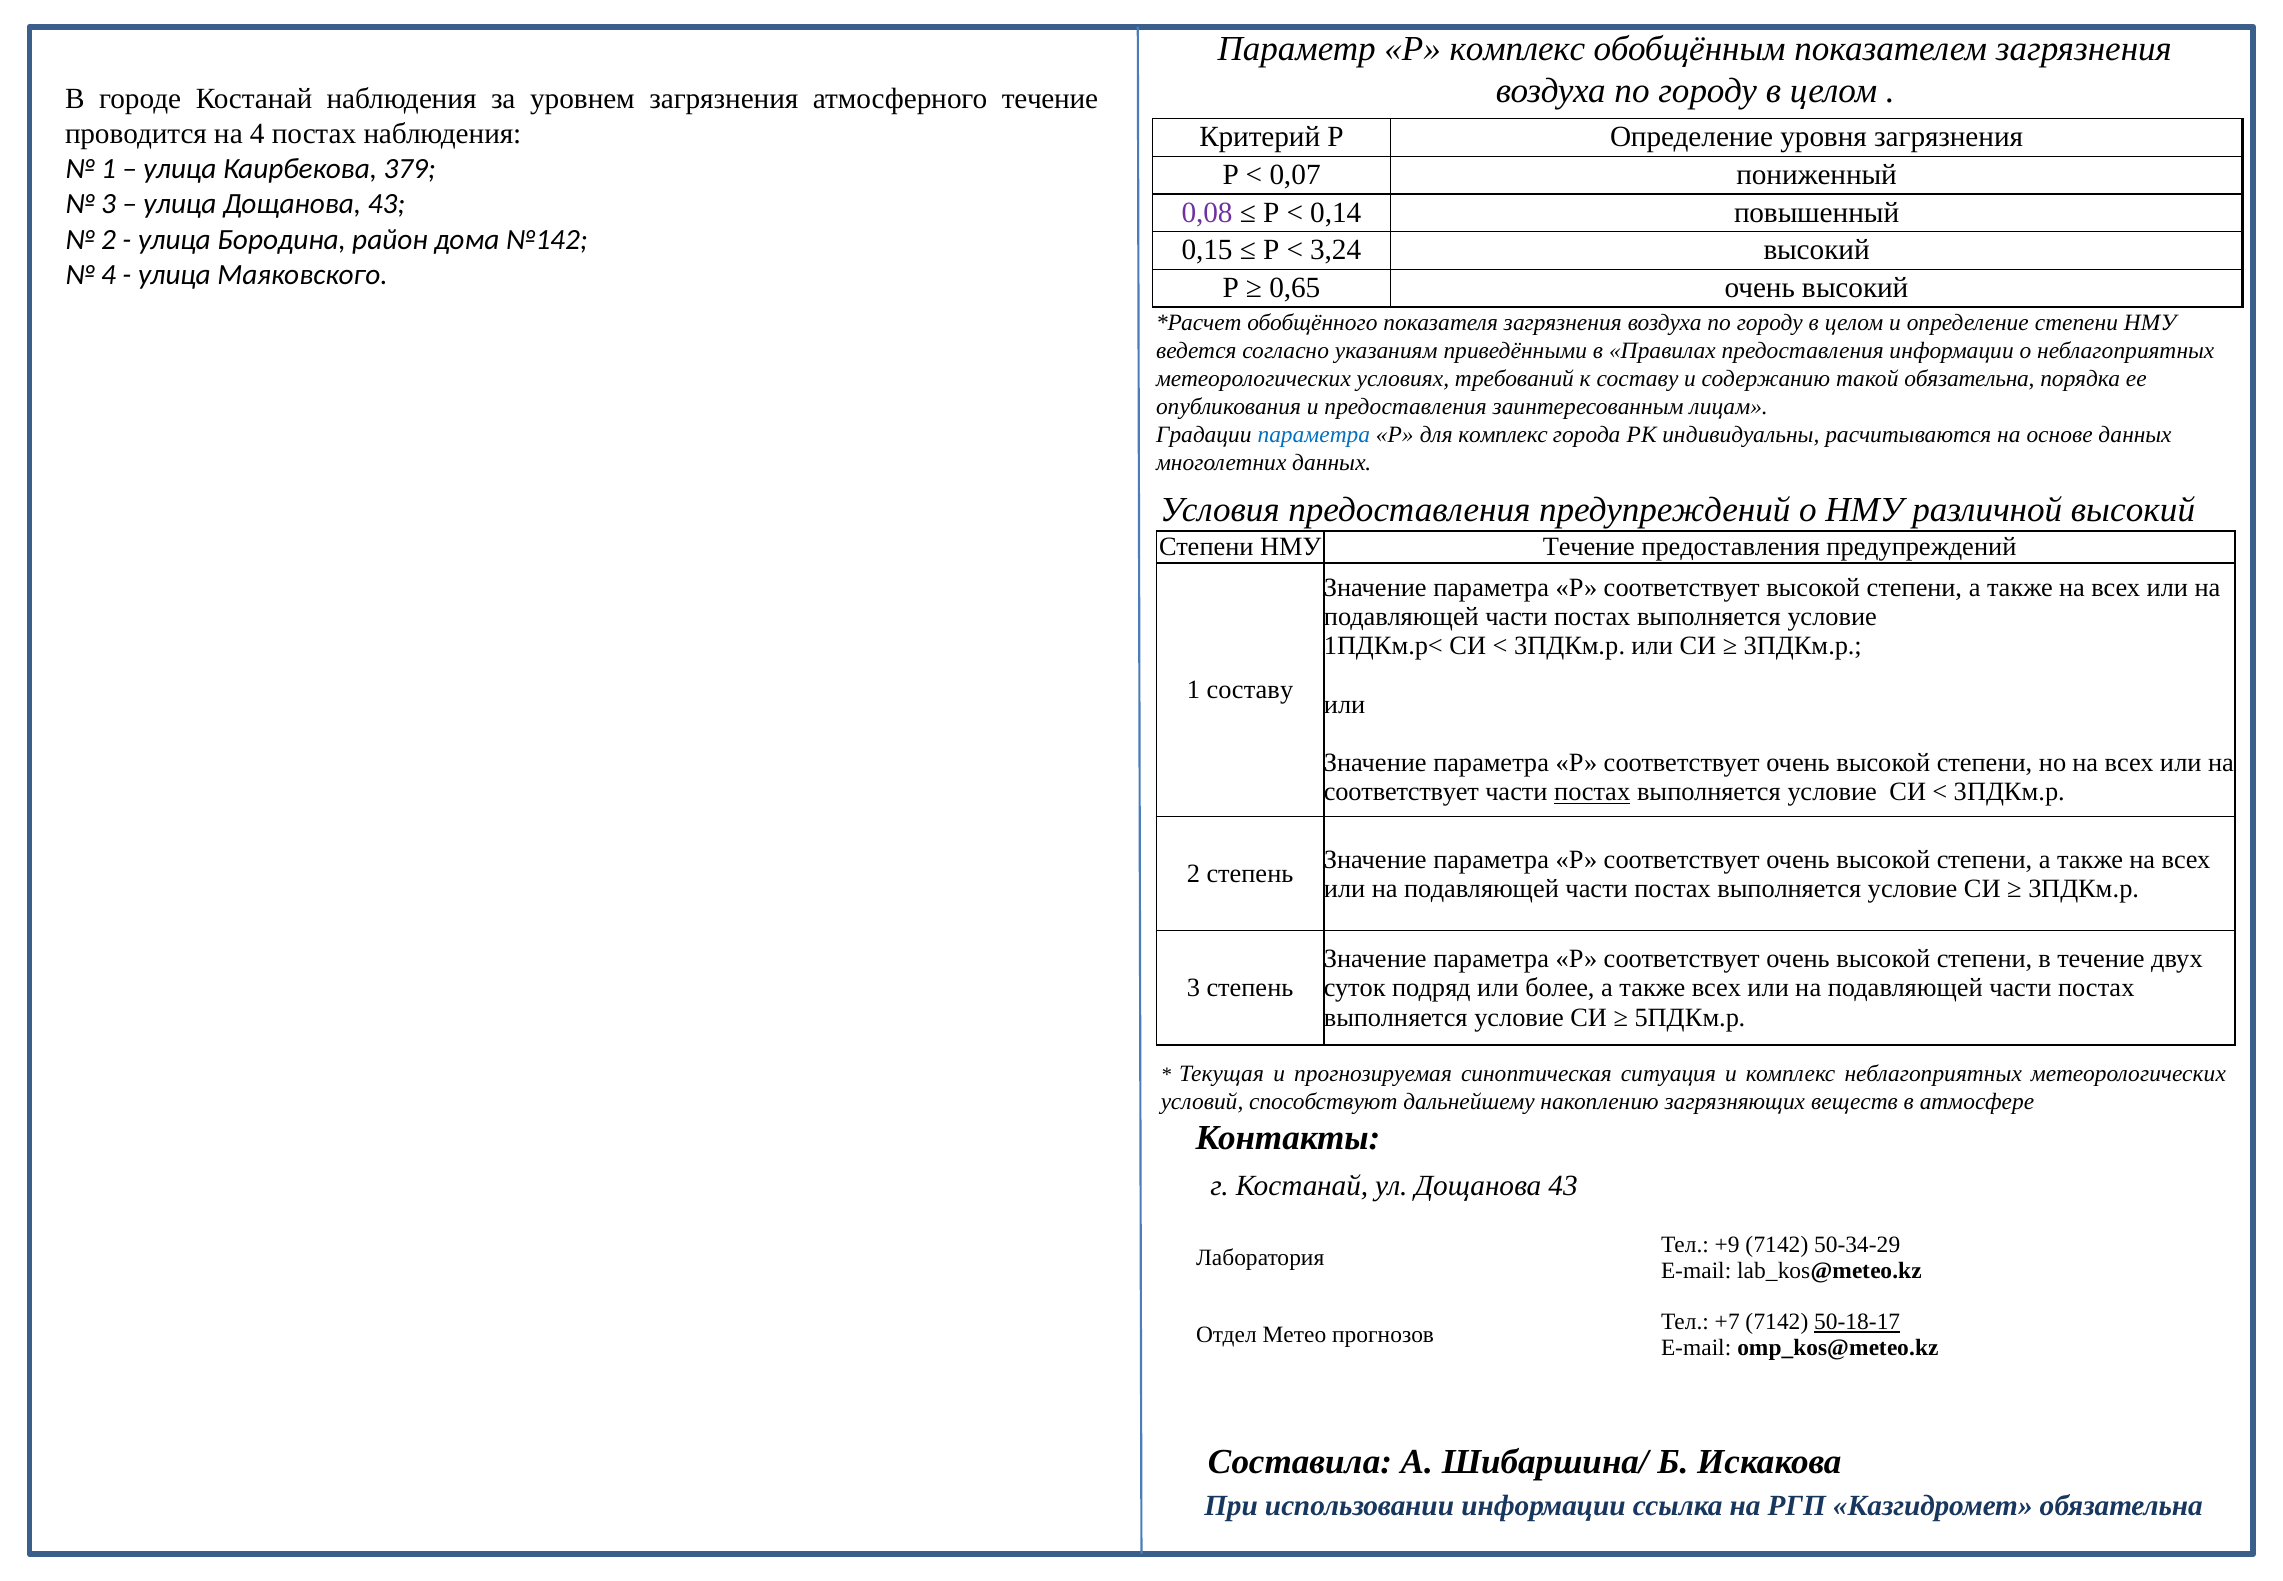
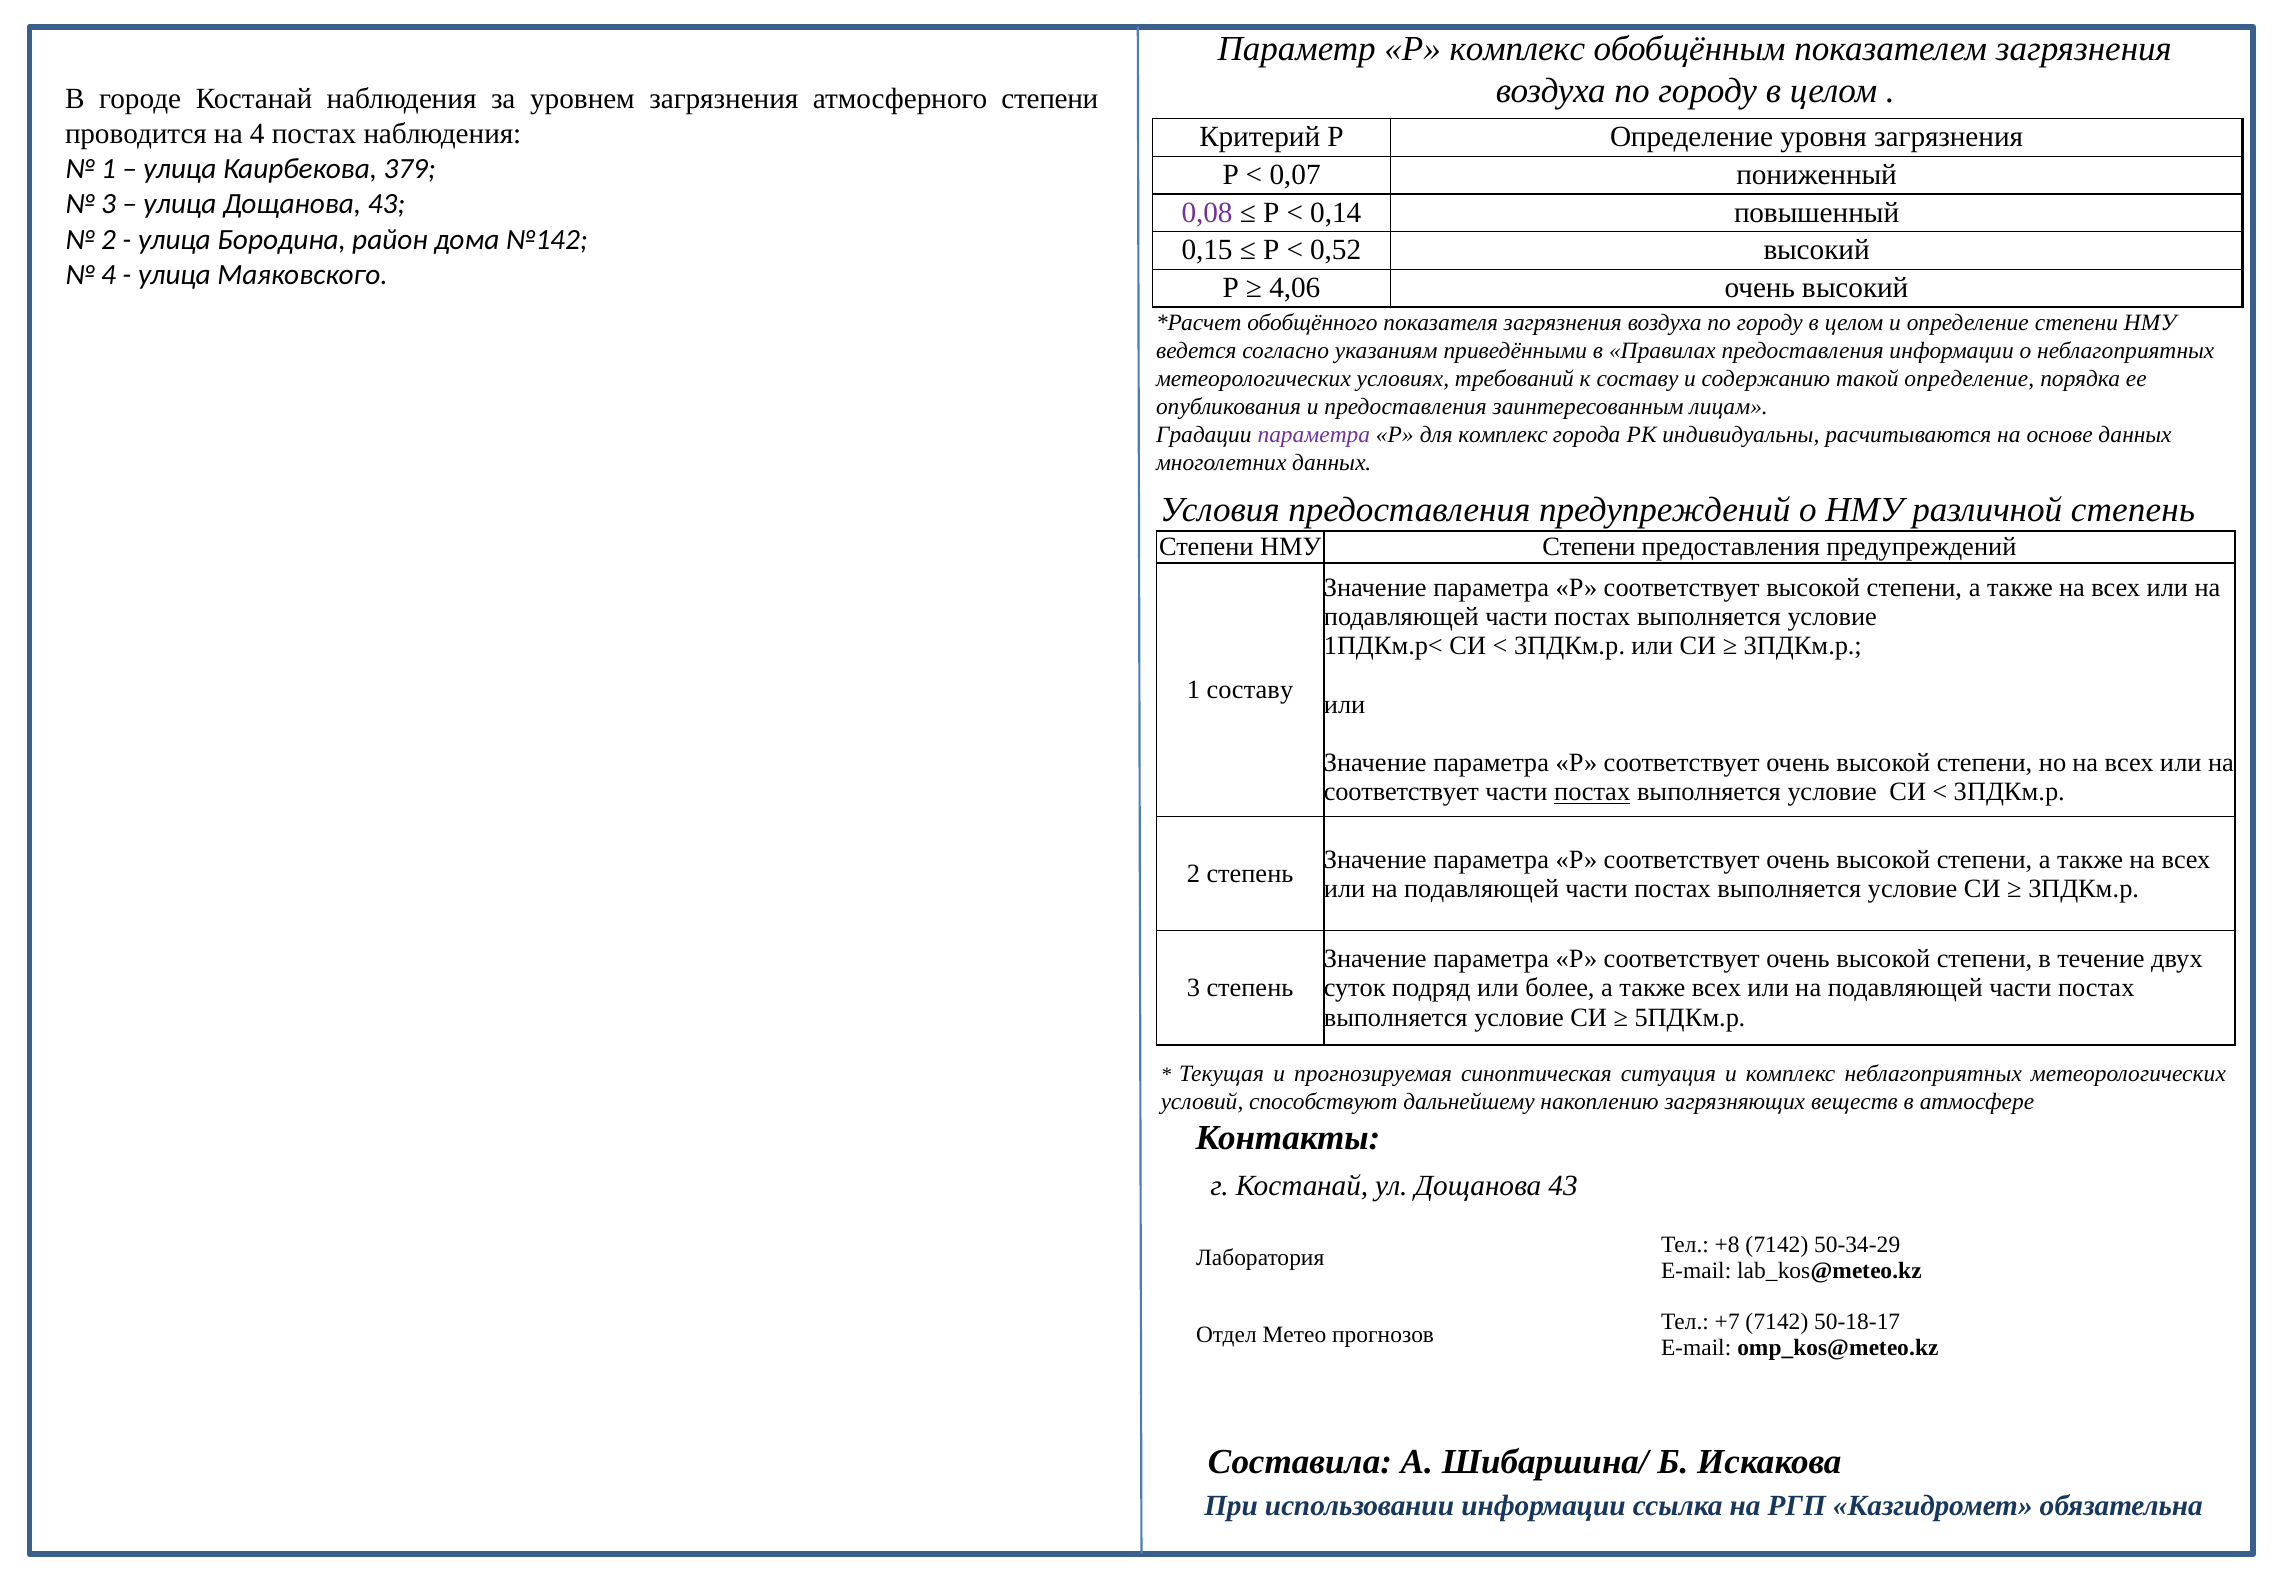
атмосферного течение: течение -> степени
3,24: 3,24 -> 0,52
0,65: 0,65 -> 4,06
такой обязательна: обязательна -> определение
параметра at (1314, 435) colour: blue -> purple
различной высокий: высокий -> степень
НМУ Течение: Течение -> Степени
+9: +9 -> +8
50-18-17 underline: present -> none
